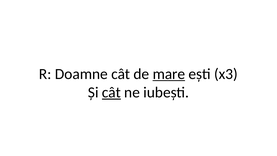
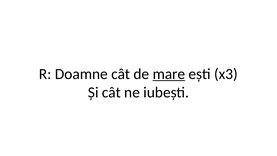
cât at (111, 92) underline: present -> none
